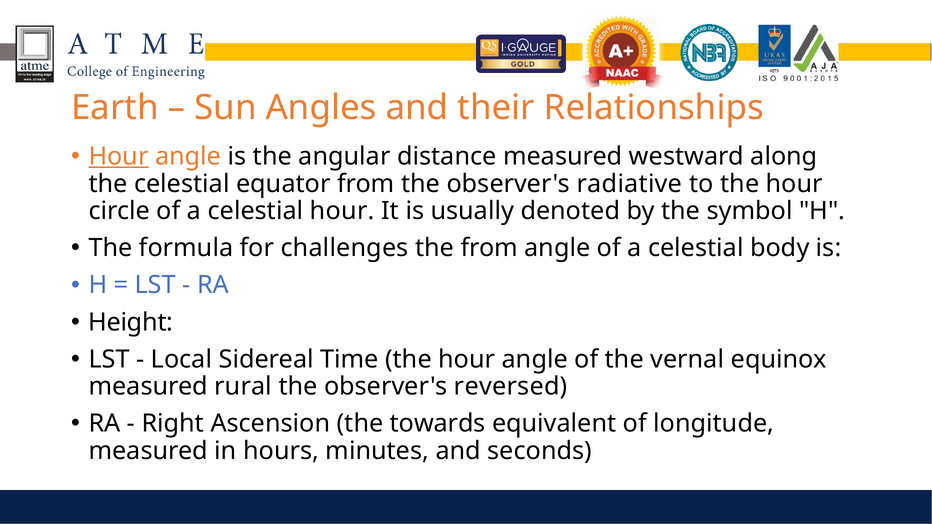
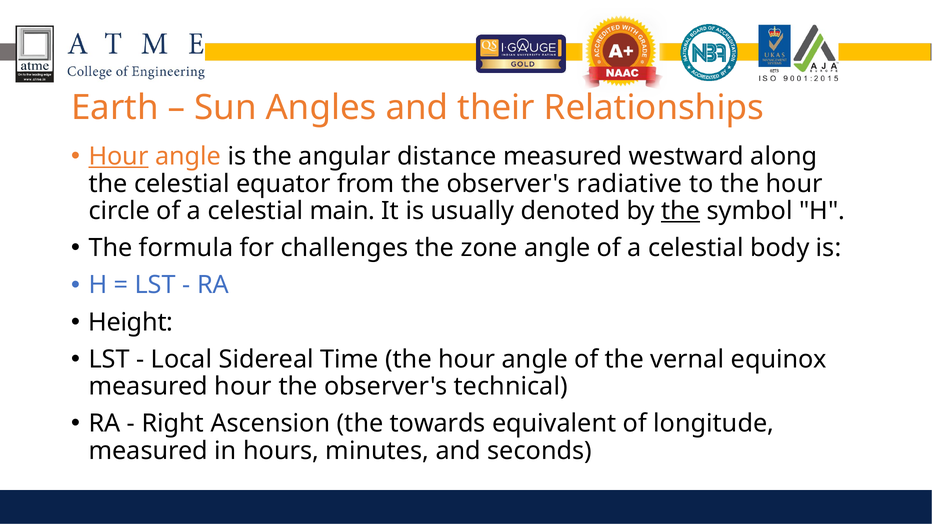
celestial hour: hour -> main
the at (681, 211) underline: none -> present
the from: from -> zone
measured rural: rural -> hour
reversed: reversed -> technical
